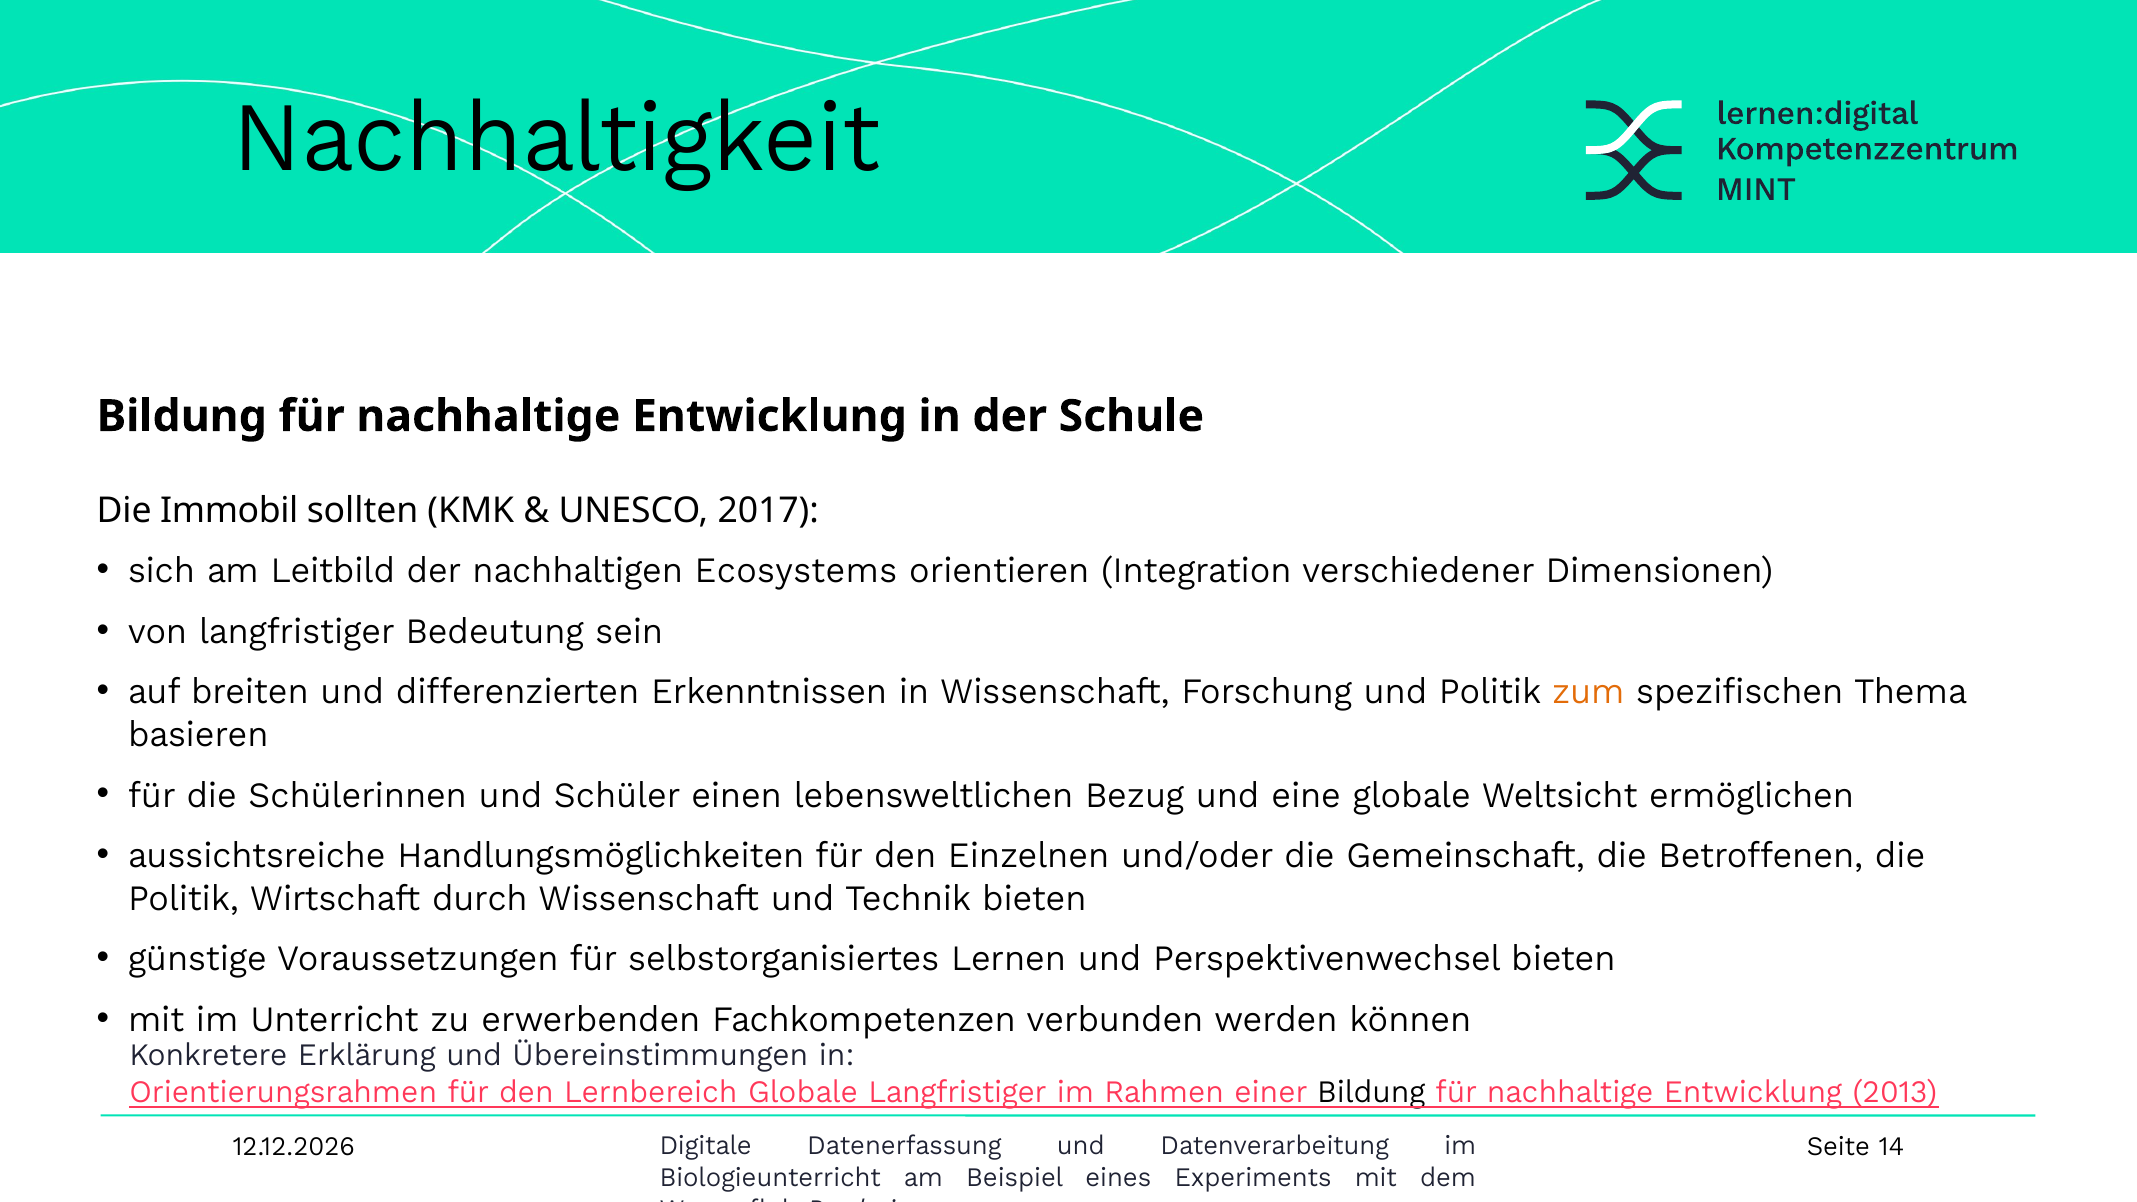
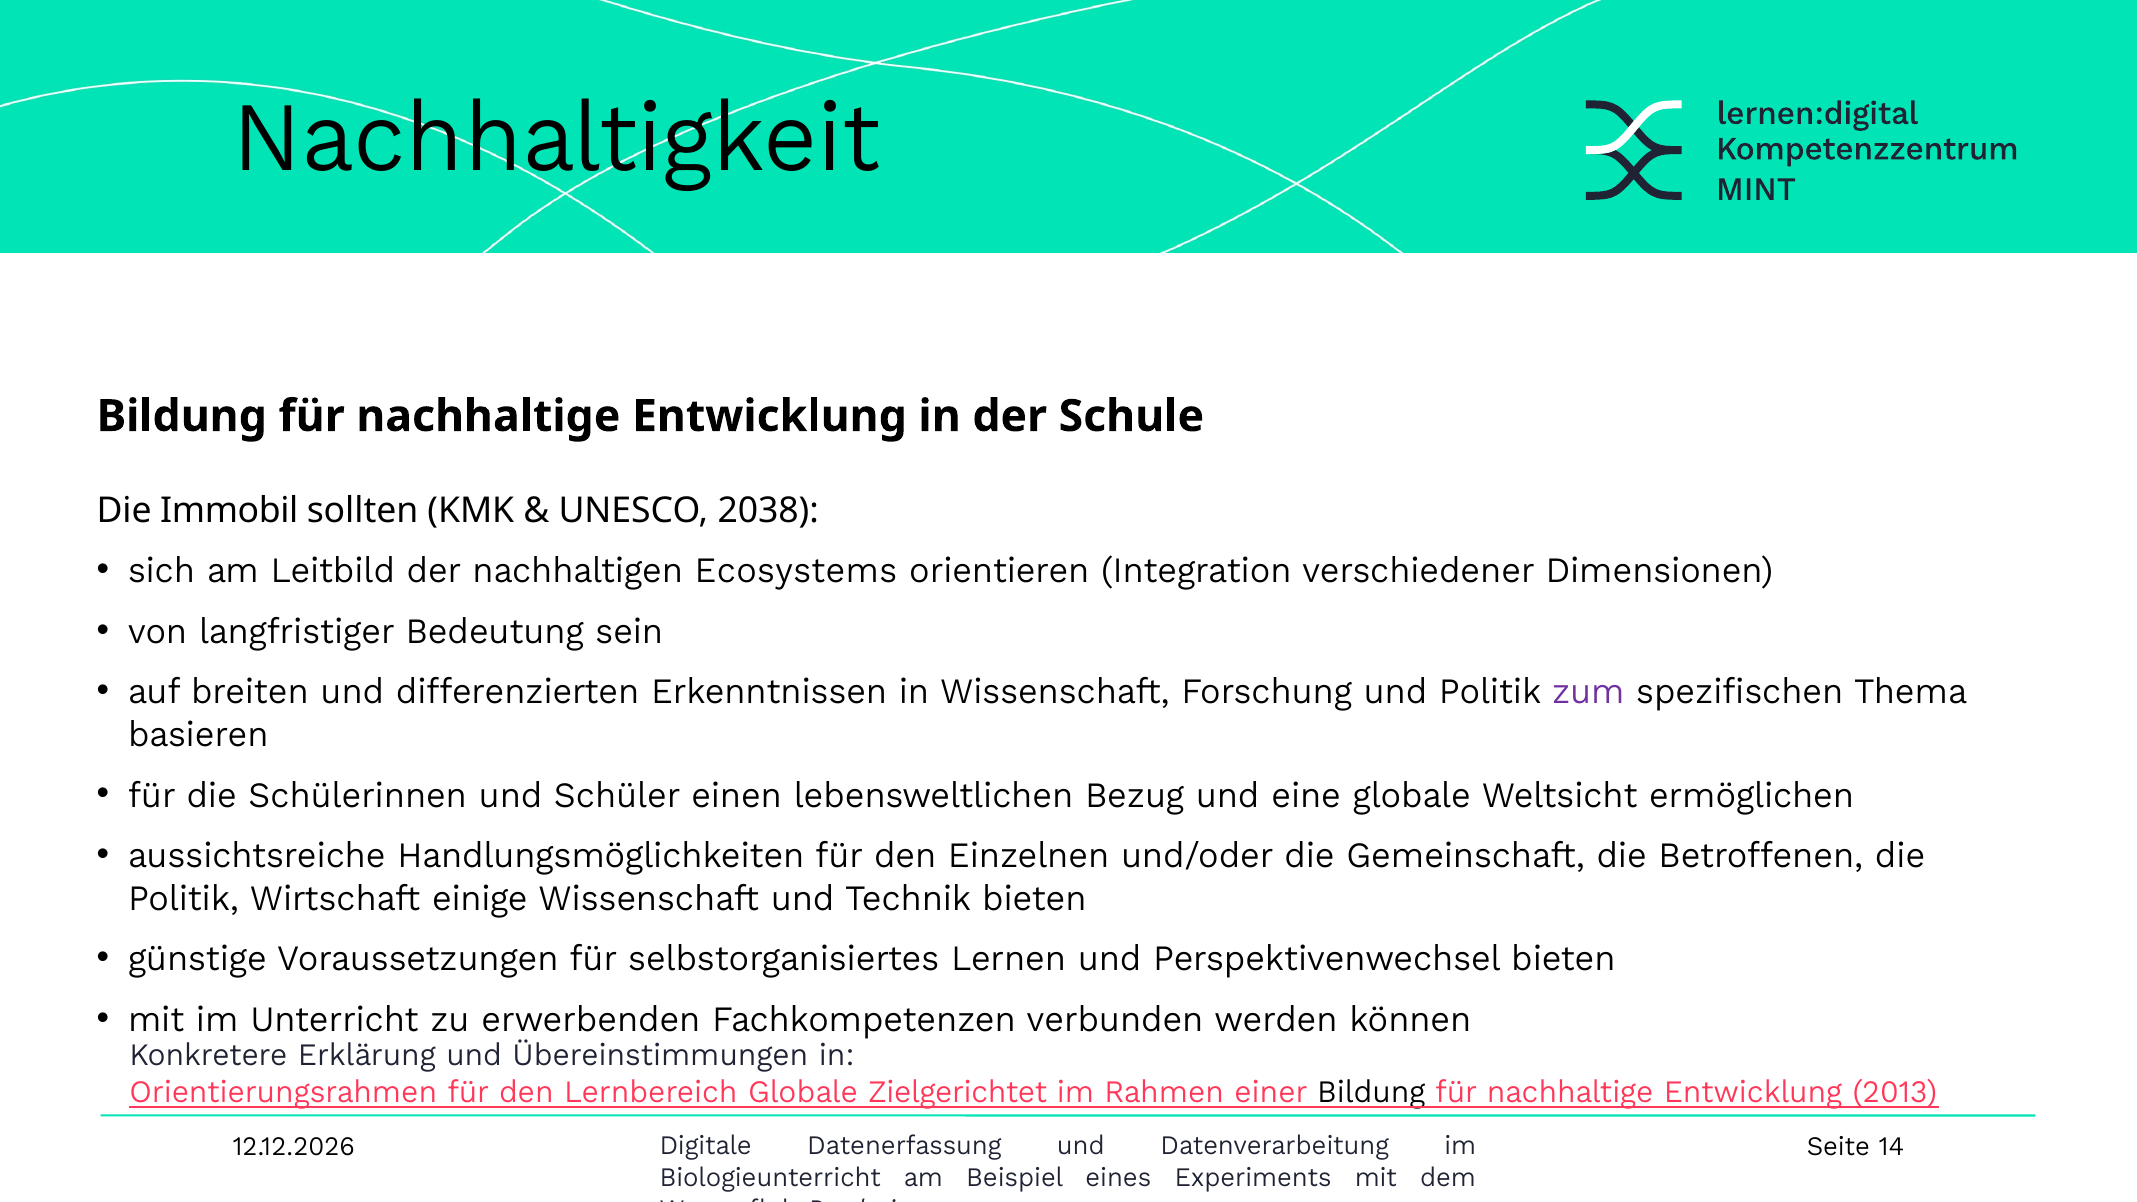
2017: 2017 -> 2038
zum colour: orange -> purple
durch: durch -> einige
Globale Langfristiger: Langfristiger -> Zielgerichtet
